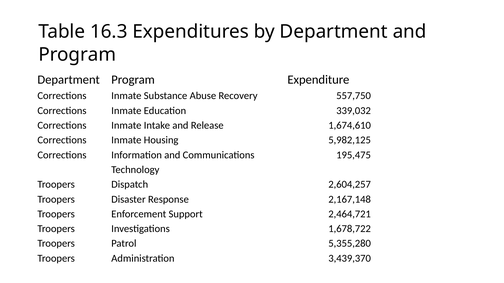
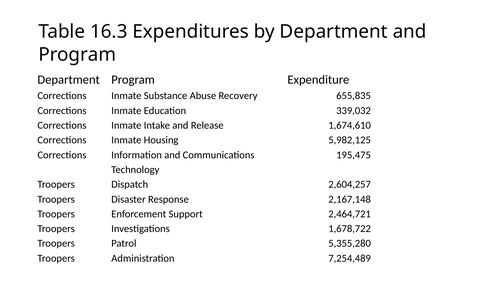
557,750: 557,750 -> 655,835
3,439,370: 3,439,370 -> 7,254,489
